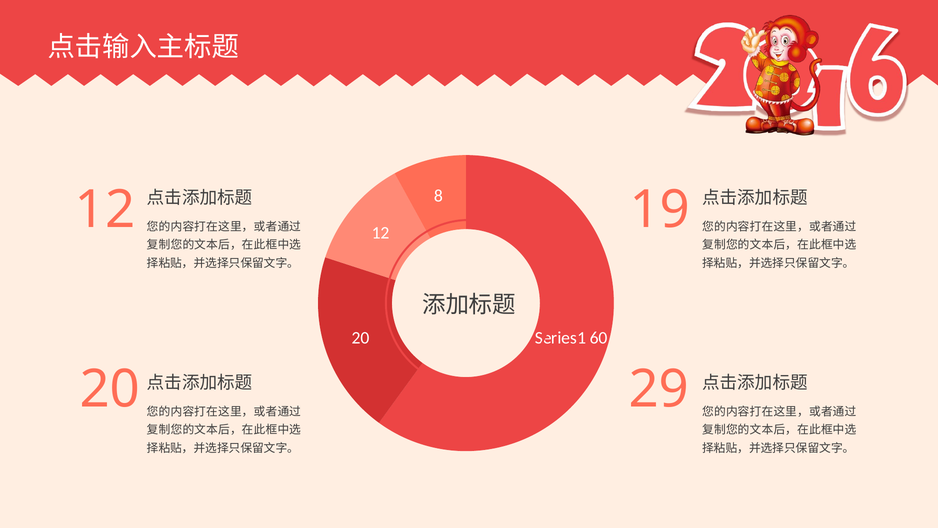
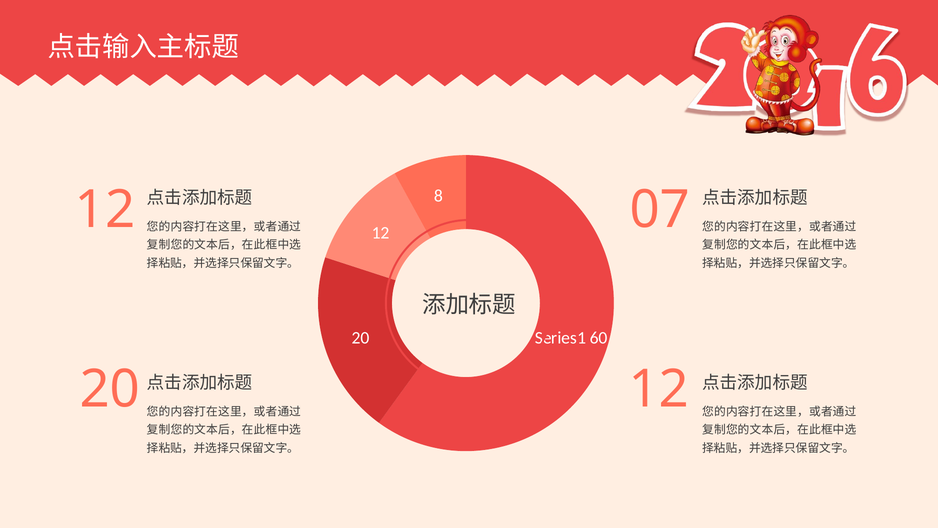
19: 19 -> 07
29 at (659, 389): 29 -> 12
